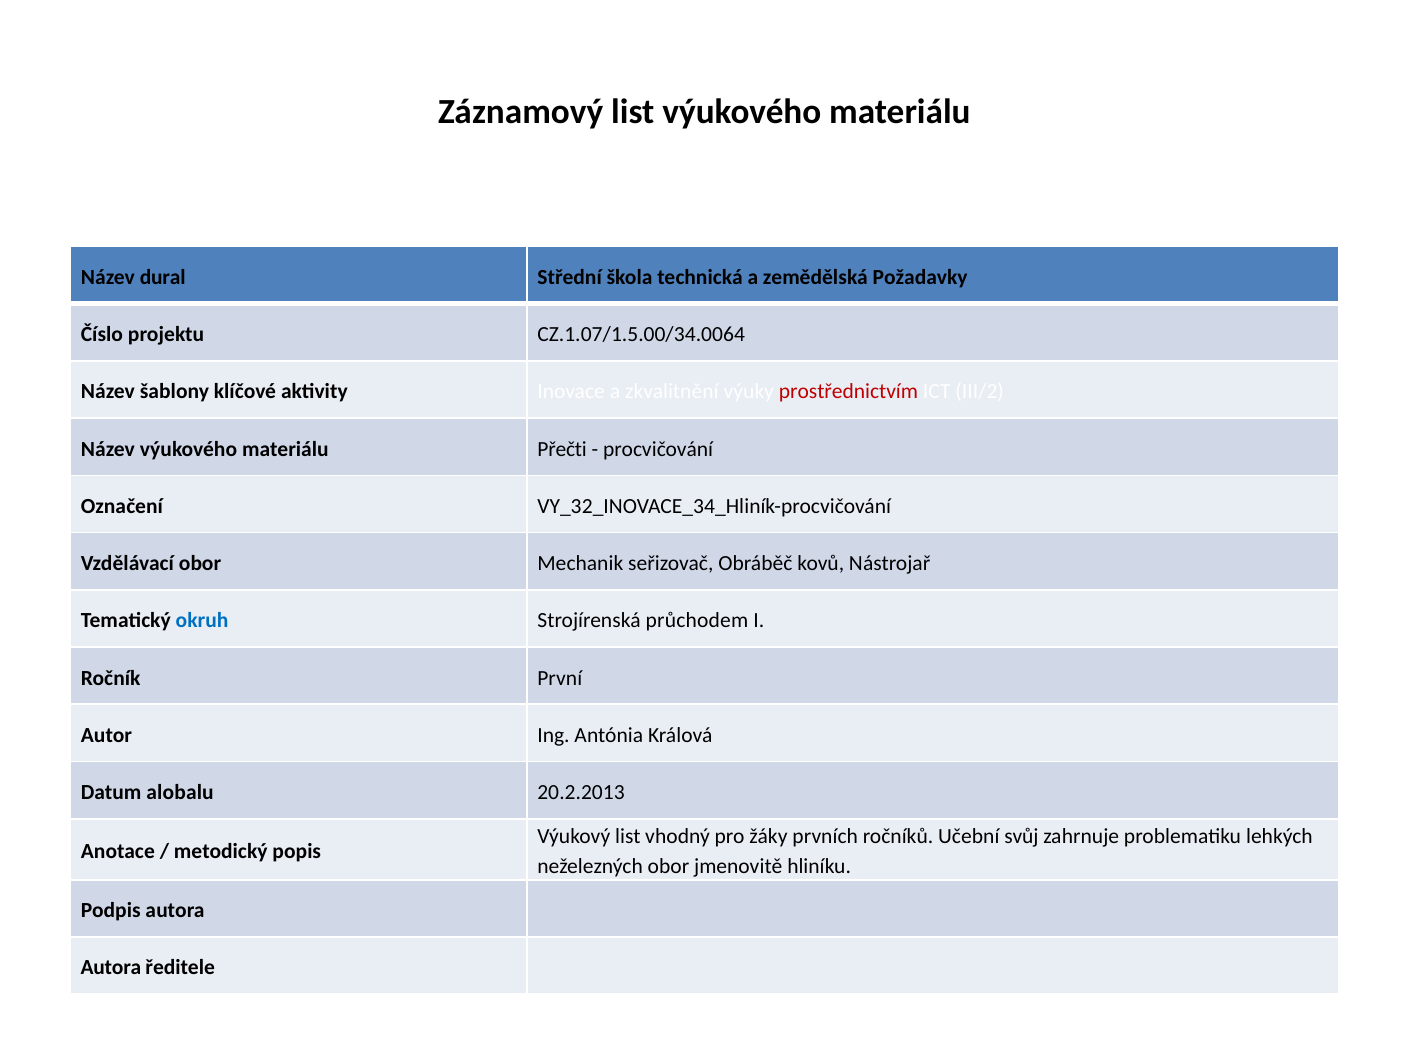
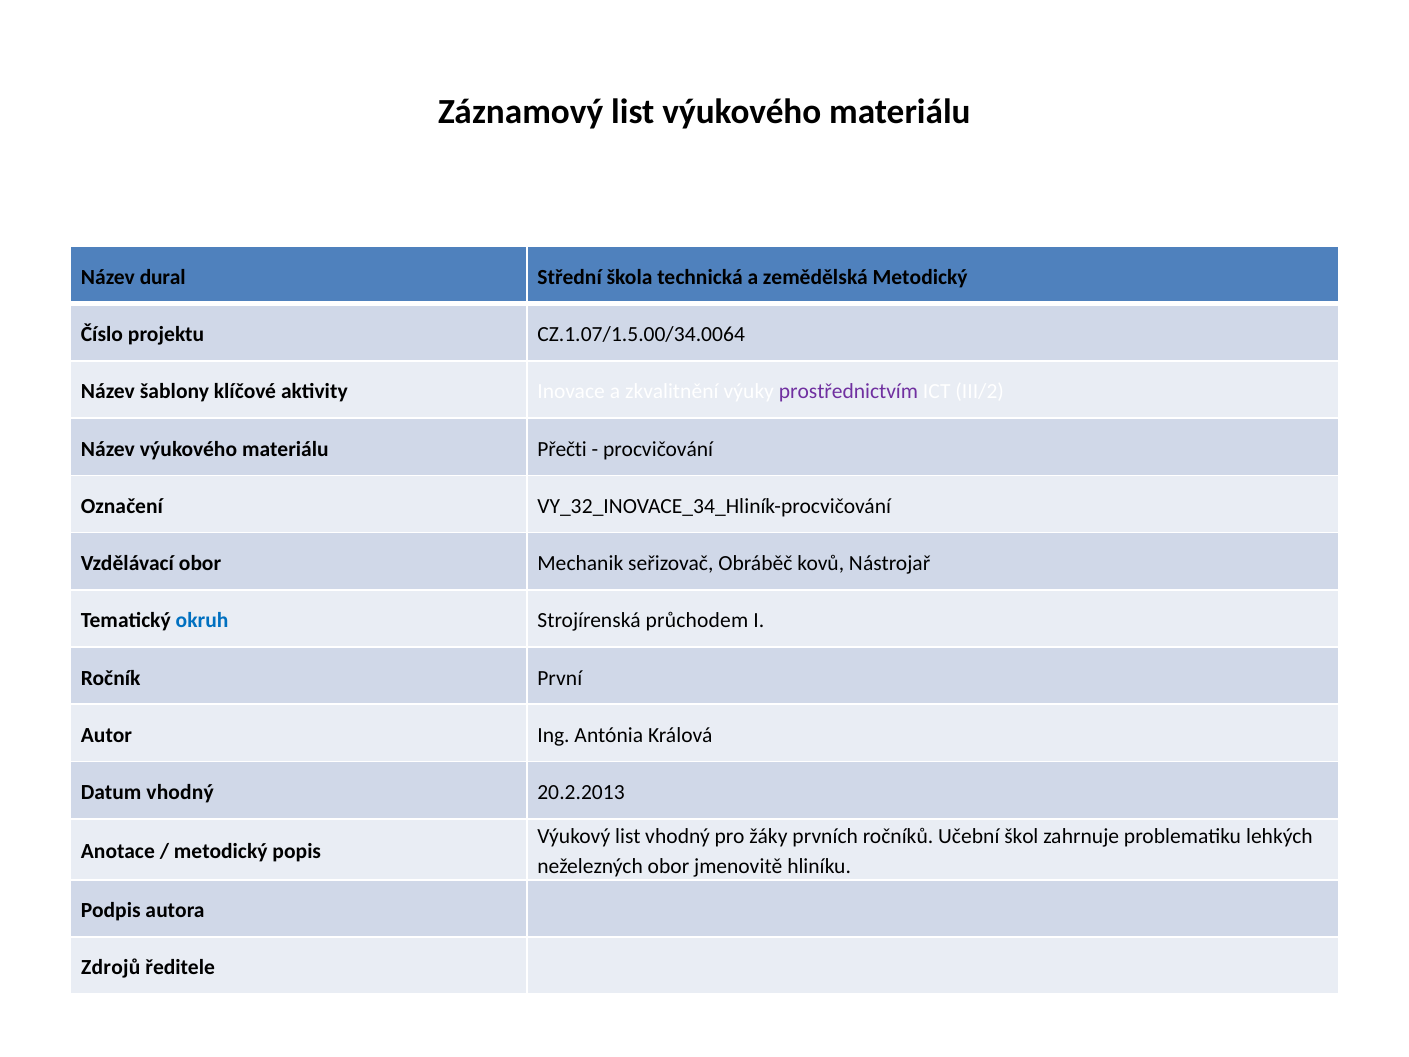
zemědělská Požadavky: Požadavky -> Metodický
prostřednictvím colour: red -> purple
Datum alobalu: alobalu -> vhodný
svůj: svůj -> škol
Autora at (111, 968): Autora -> Zdrojů
